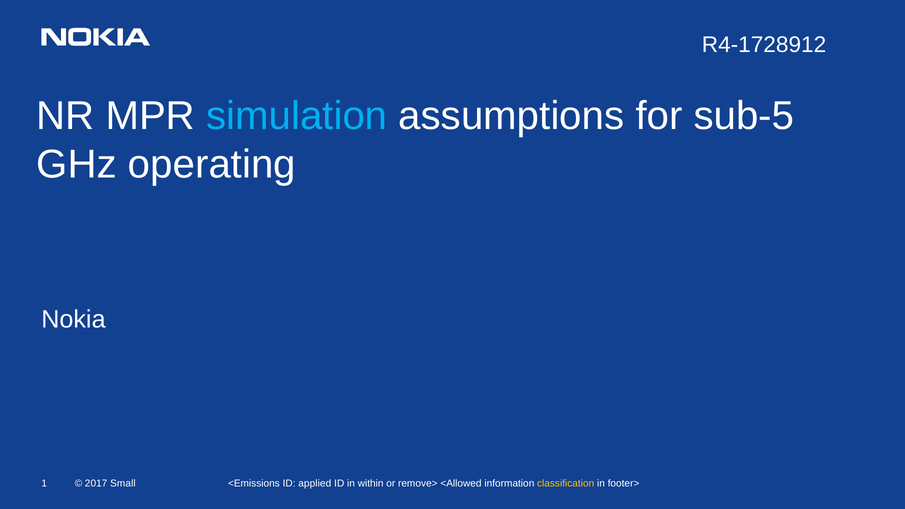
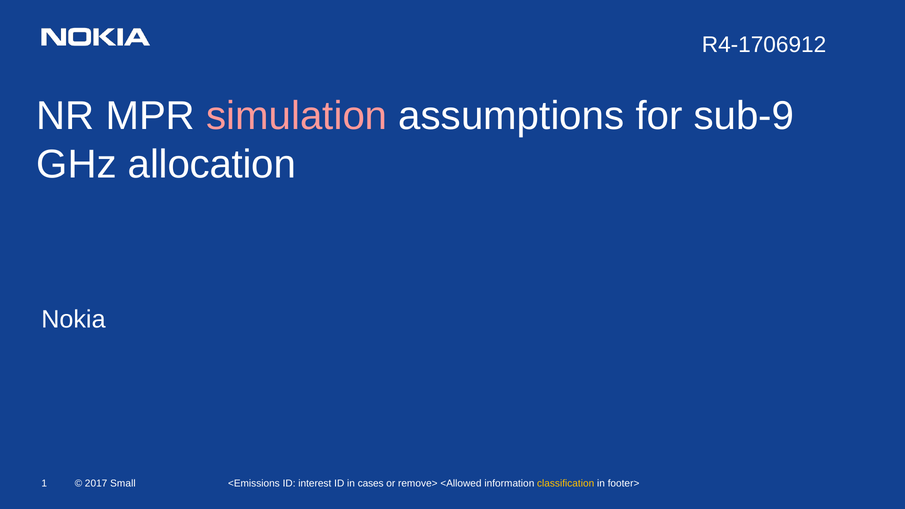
R4-1728912: R4-1728912 -> R4-1706912
simulation colour: light blue -> pink
sub-5: sub-5 -> sub-9
operating: operating -> allocation
applied: applied -> interest
within: within -> cases
